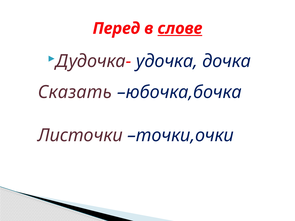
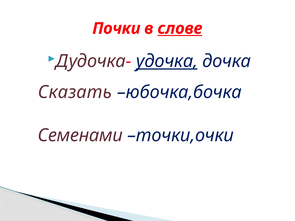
Перед: Перед -> Почки
удочка underline: none -> present
Листочки: Листочки -> Семенами
